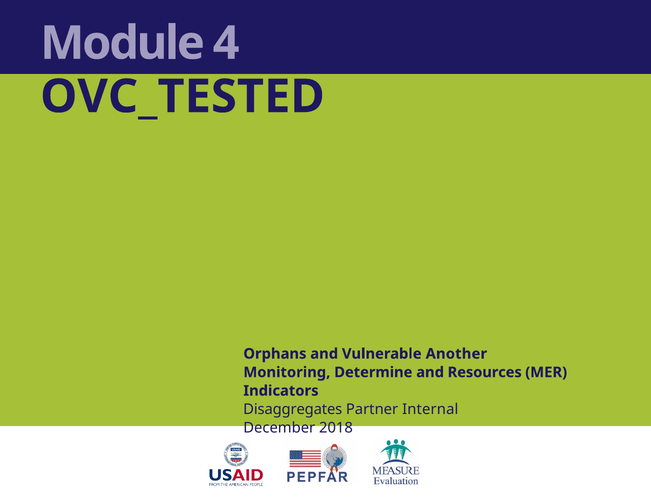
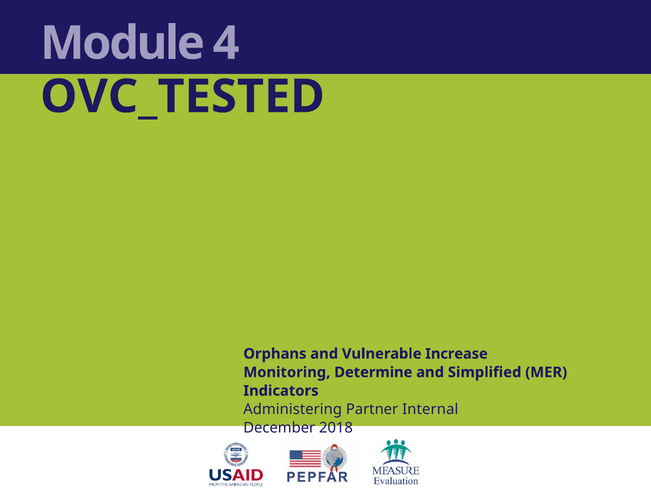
Another: Another -> Increase
Resources: Resources -> Simplified
Disaggregates: Disaggregates -> Administering
